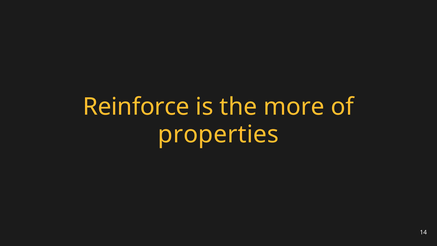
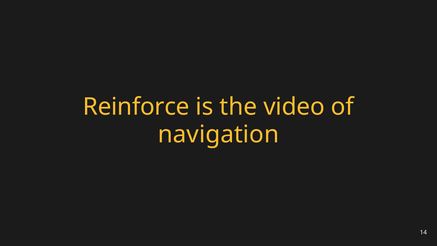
more: more -> video
properties: properties -> navigation
